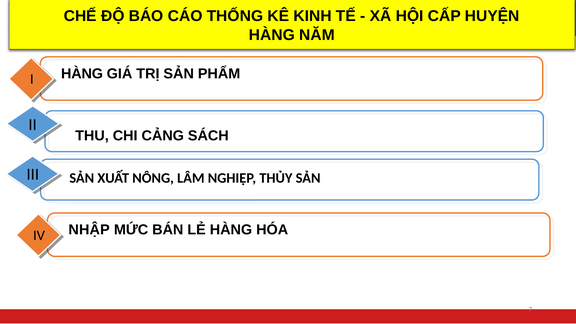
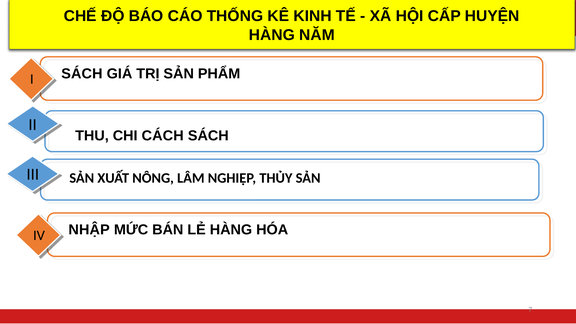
HÀNG at (82, 74): HÀNG -> SÁCH
CẢNG: CẢNG -> CÁCH
